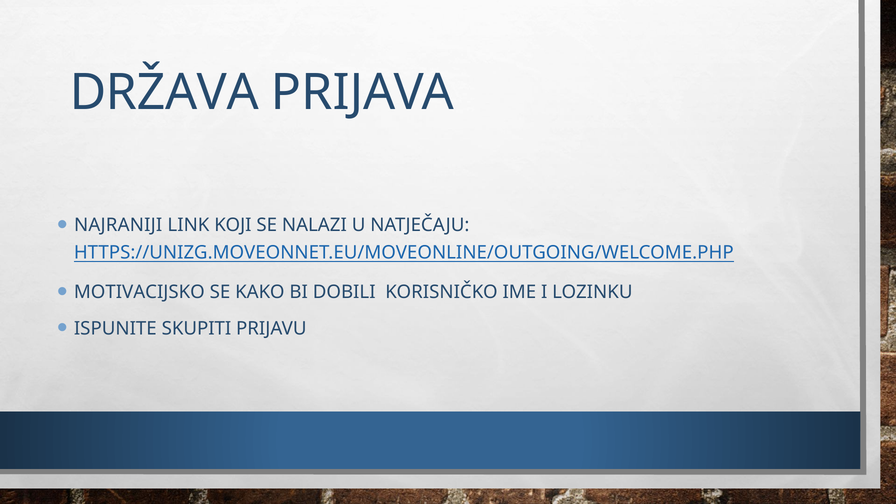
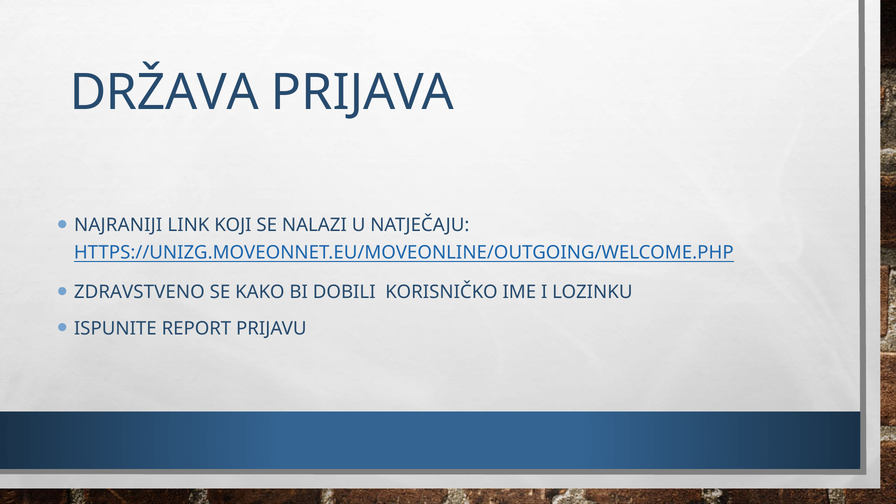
MOTIVACIJSKO: MOTIVACIJSKO -> ZDRAVSTVENO
SKUPITI: SKUPITI -> REPORT
